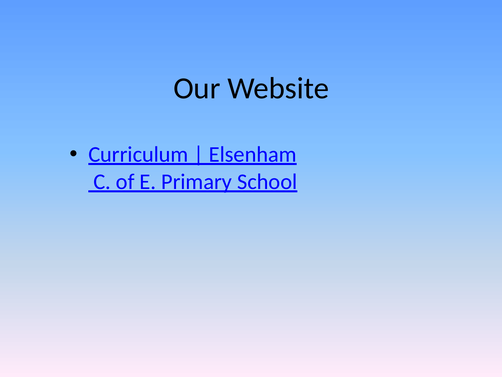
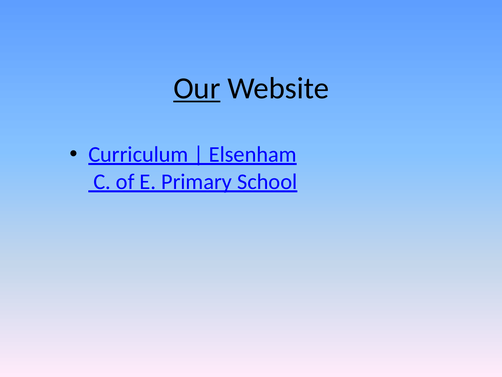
Our underline: none -> present
